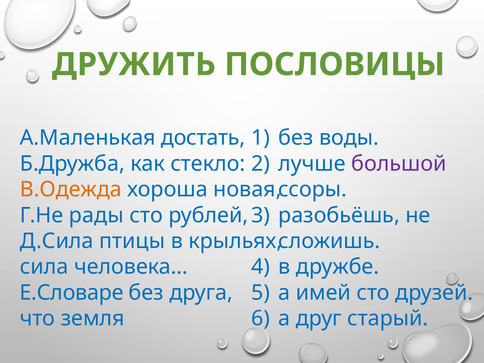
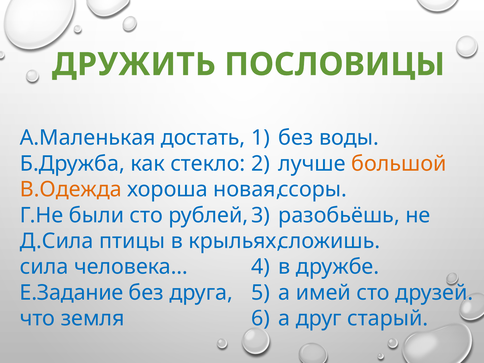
большой colour: purple -> orange
рады: рады -> были
Е.Словаре: Е.Словаре -> Е.Задание
